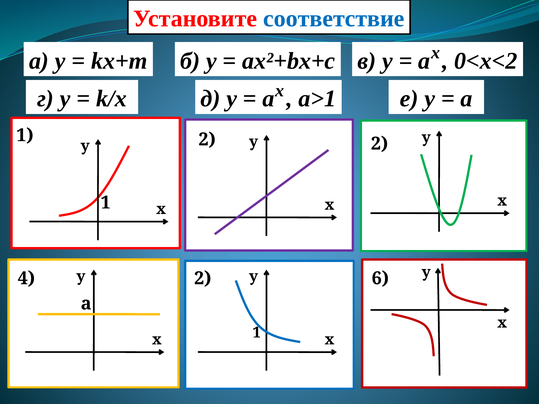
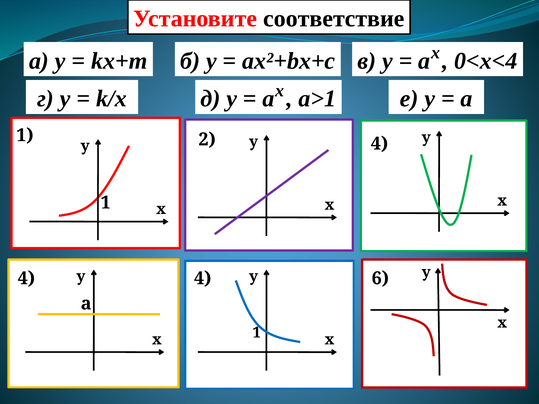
соответствие colour: blue -> black
0<x<2: 0<x<2 -> 0<x<4
2 2: 2 -> 4
2 at (203, 278): 2 -> 4
